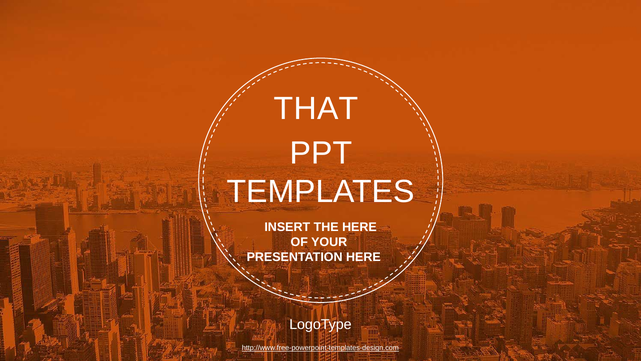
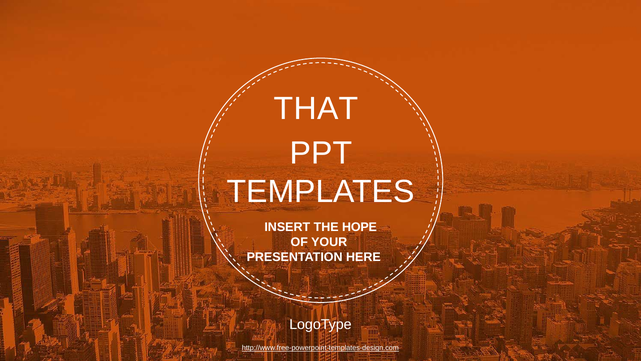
THE HERE: HERE -> HOPE
